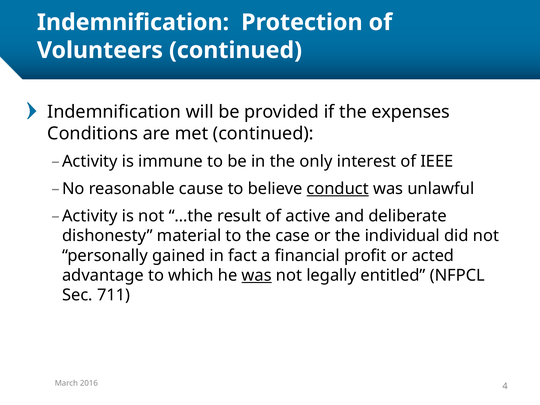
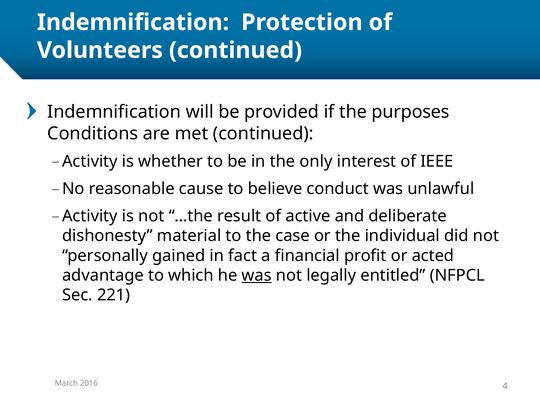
expenses: expenses -> purposes
immune: immune -> whether
conduct underline: present -> none
711: 711 -> 221
